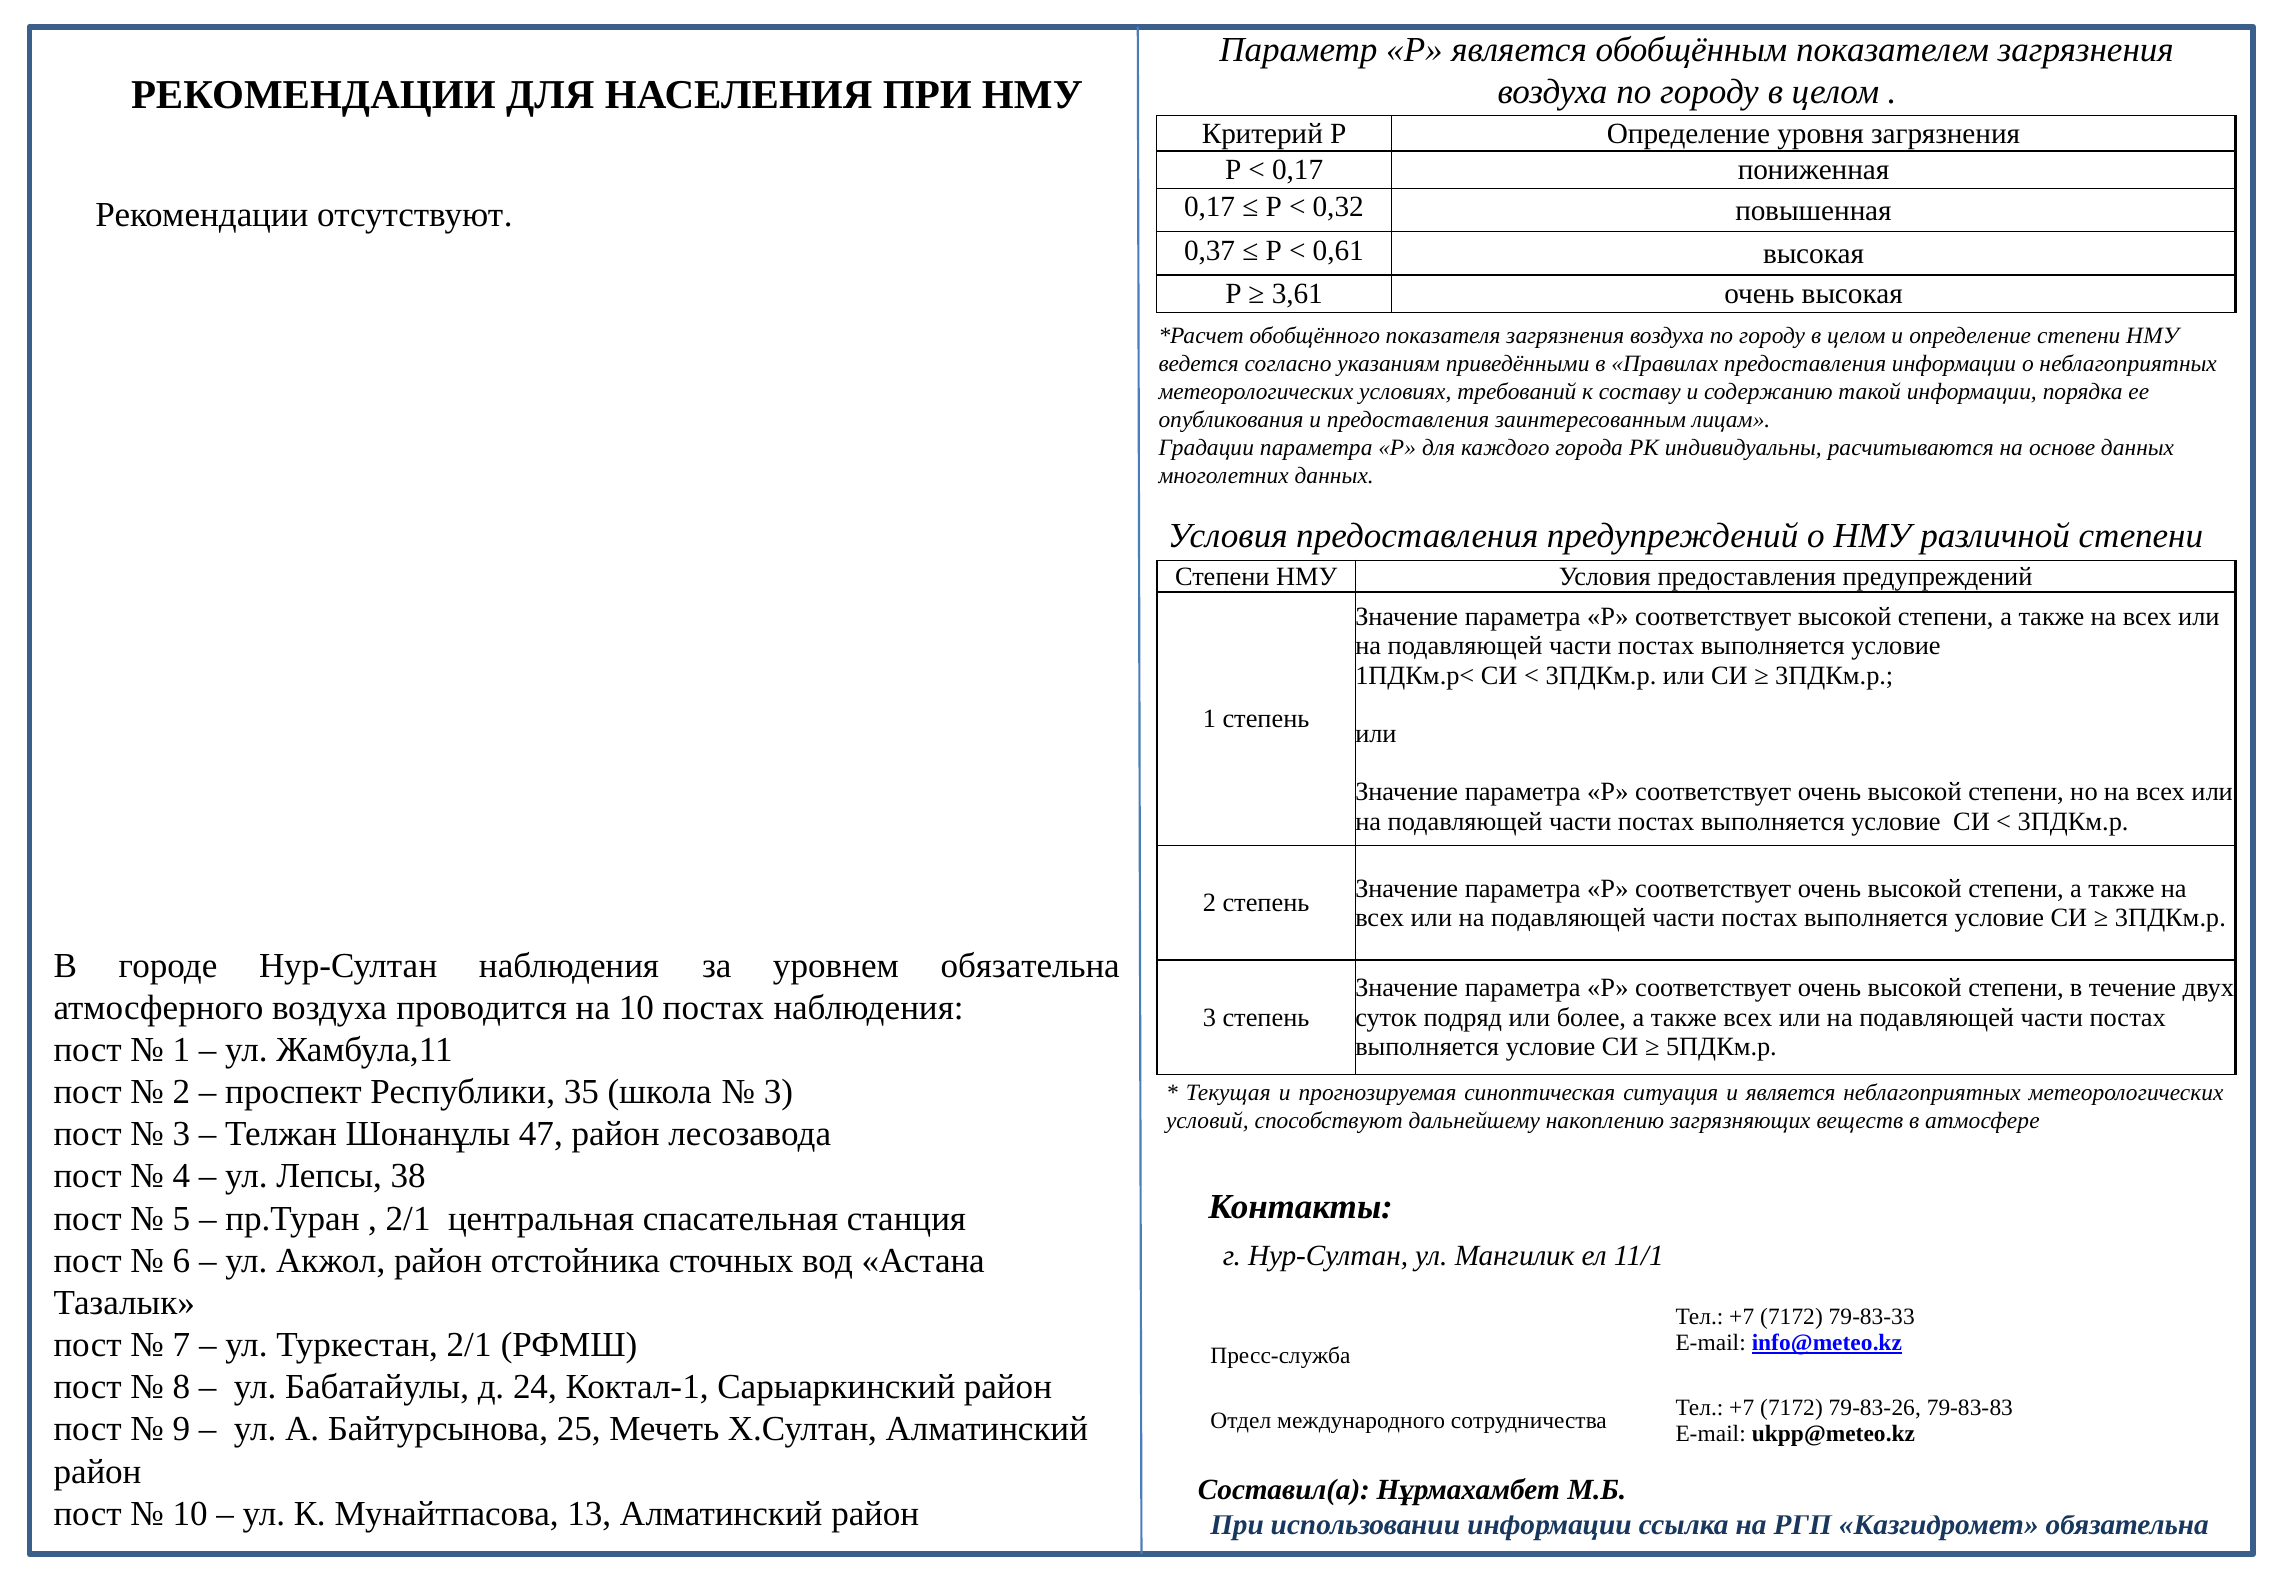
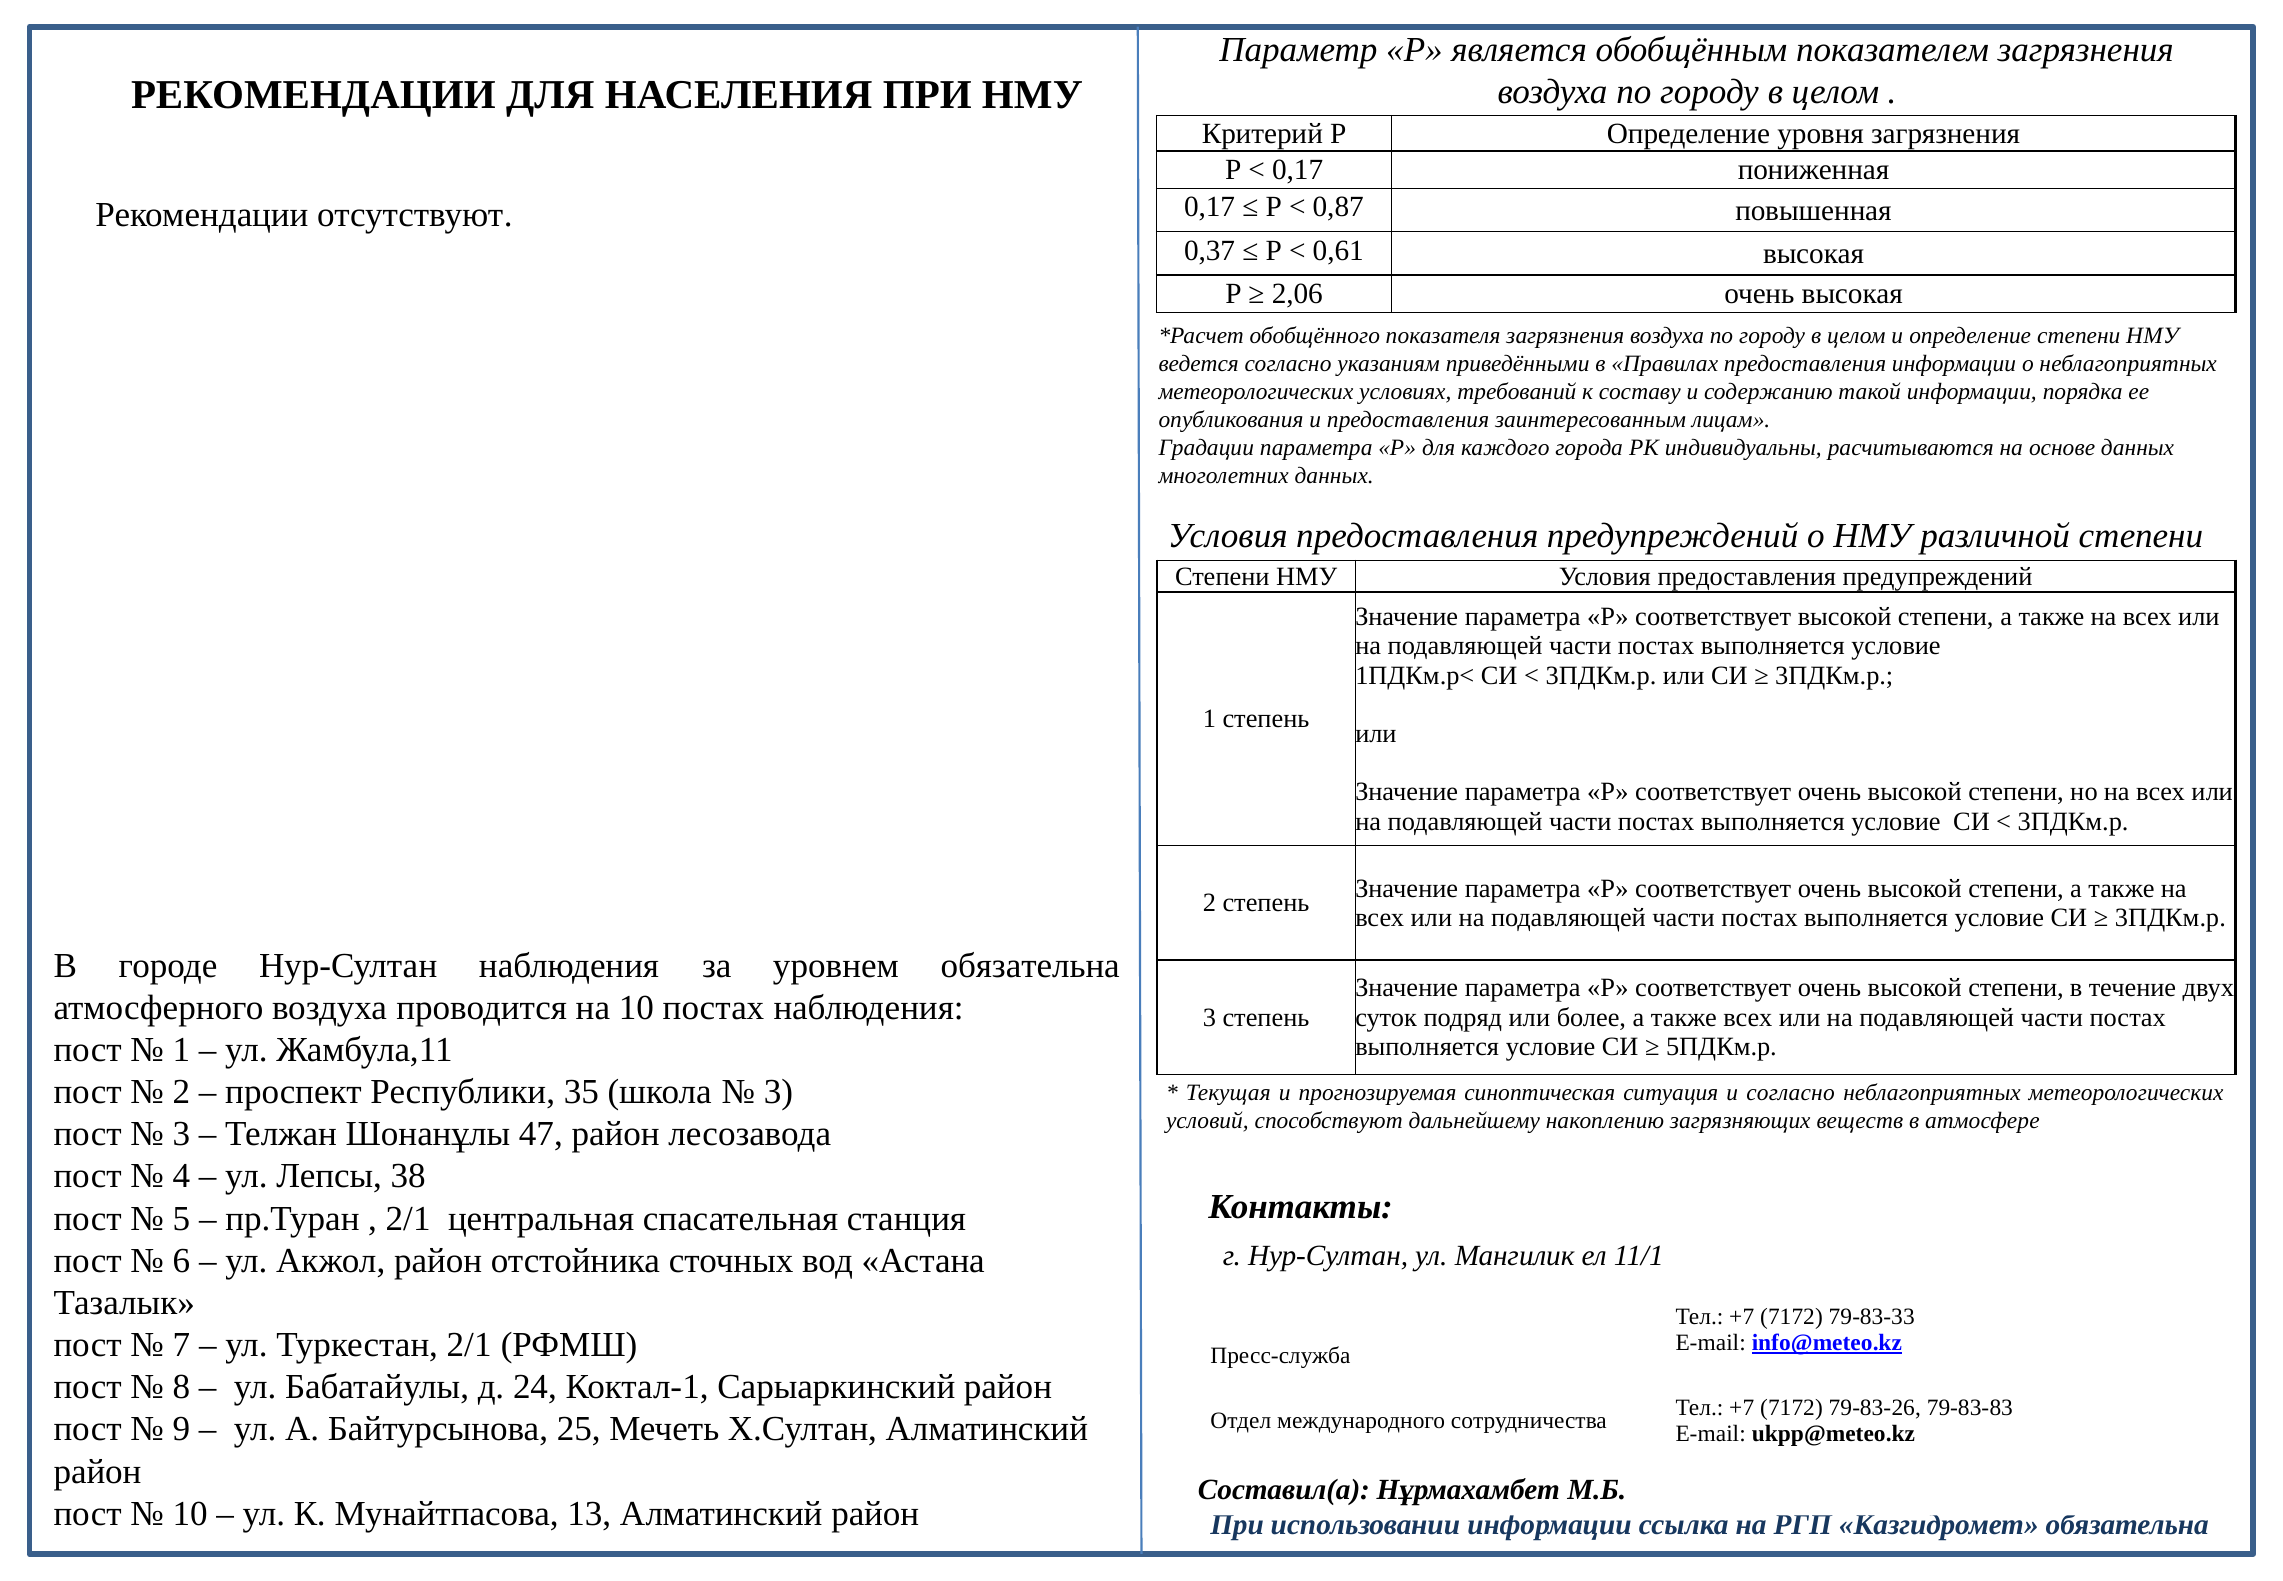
0,32: 0,32 -> 0,87
3,61: 3,61 -> 2,06
и является: является -> согласно
